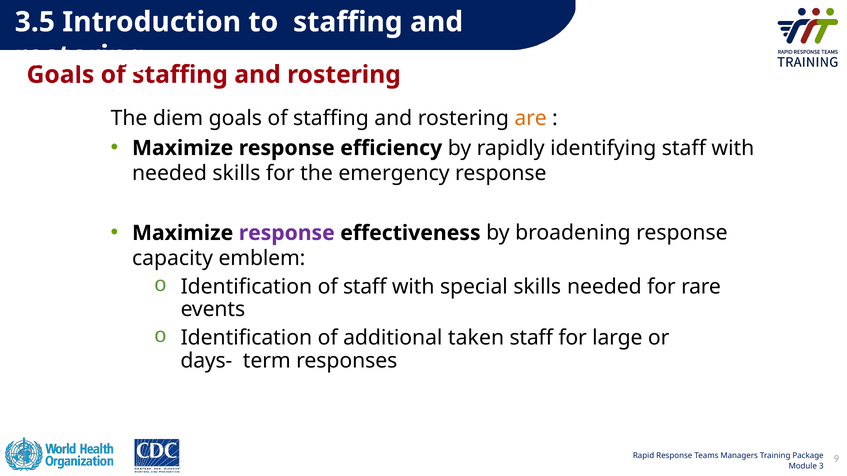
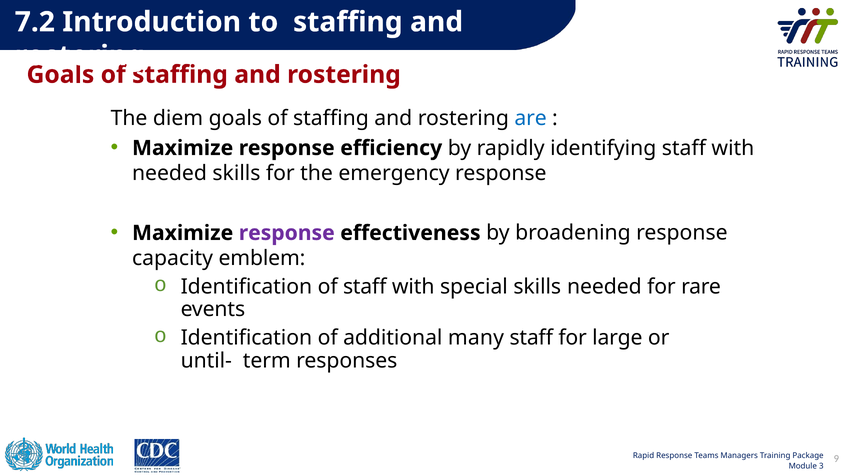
3.5: 3.5 -> 7.2
are colour: orange -> blue
taken: taken -> many
days-: days- -> until-
